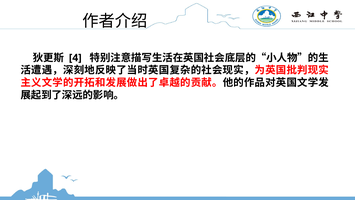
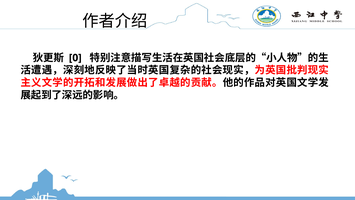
4: 4 -> 0
